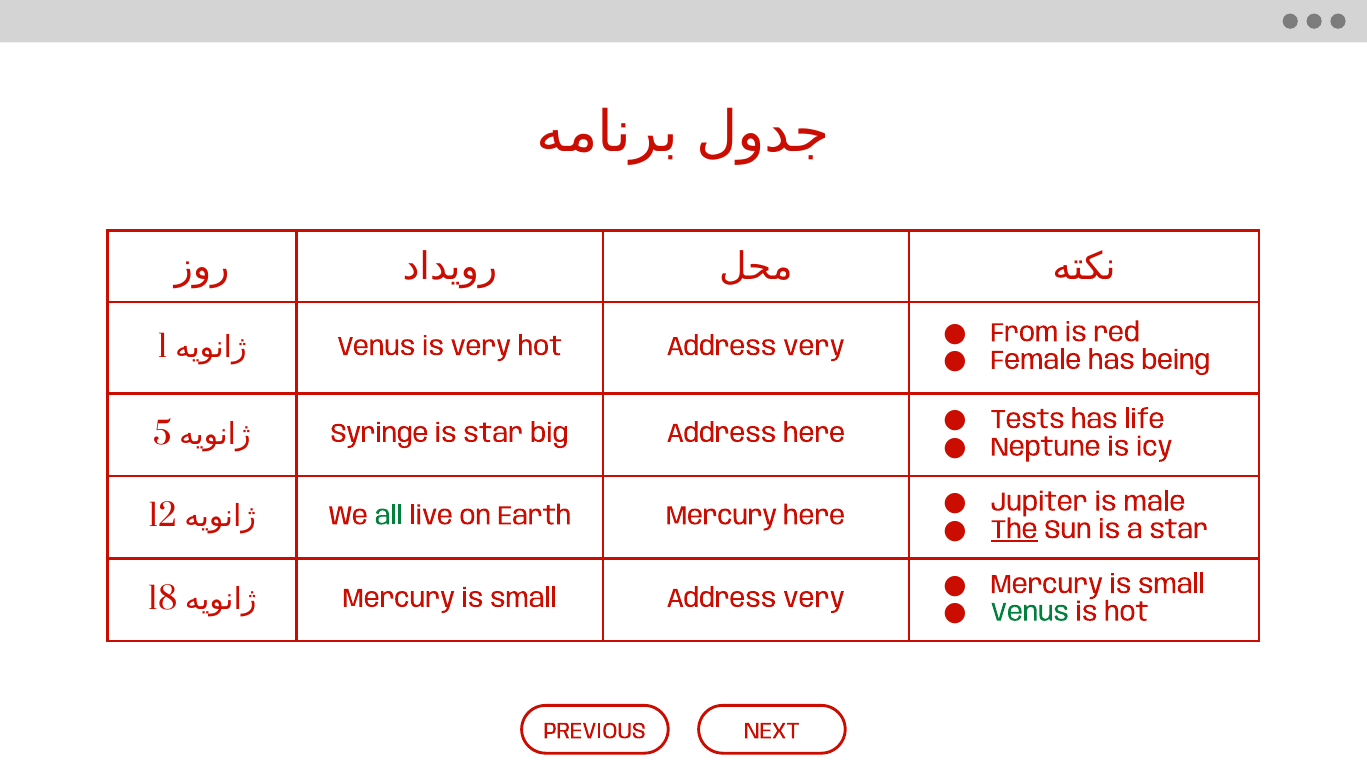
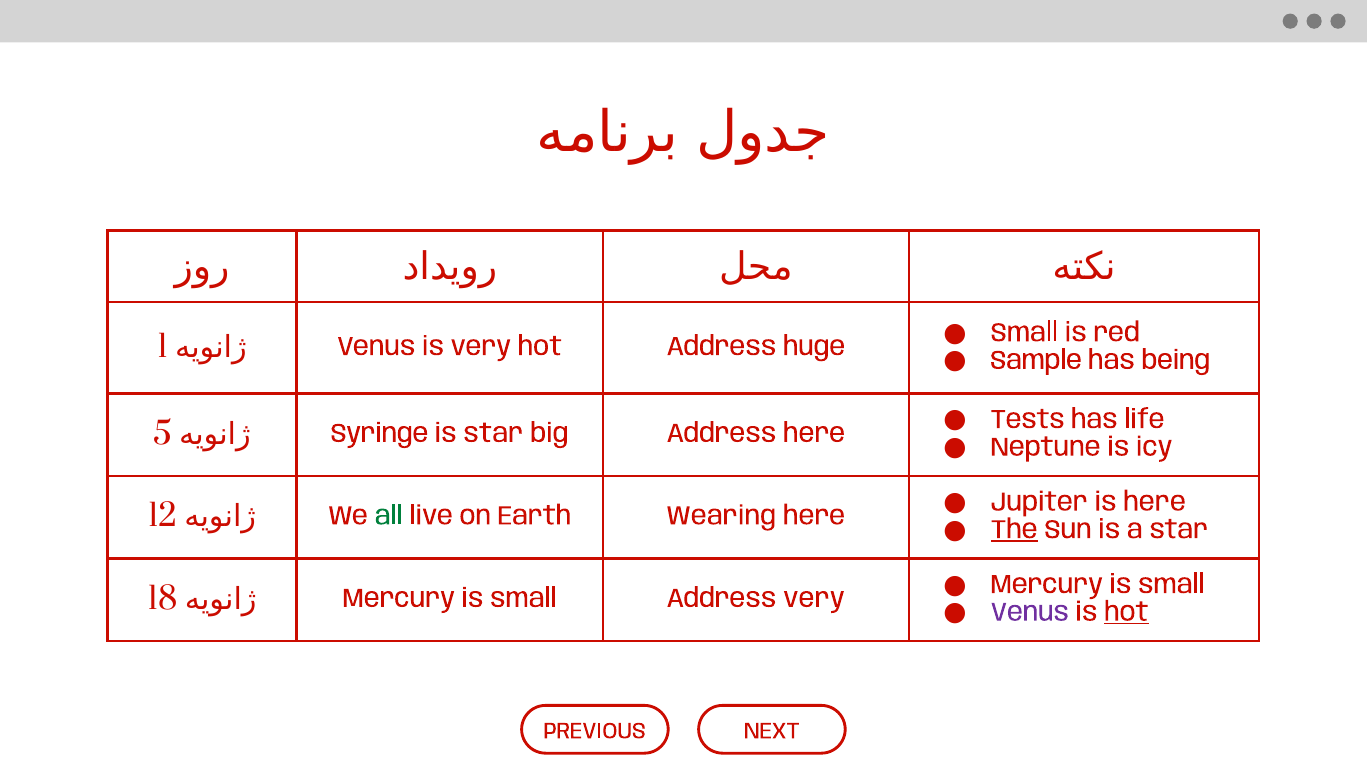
From at (1024, 332): From -> Small
hot Address very: very -> huge
Female: Female -> Sample
is male: male -> here
Earth Mercury: Mercury -> Wearing
Venus at (1030, 612) colour: green -> purple
hot at (1126, 612) underline: none -> present
